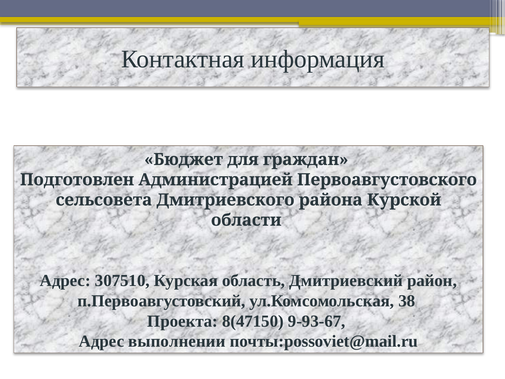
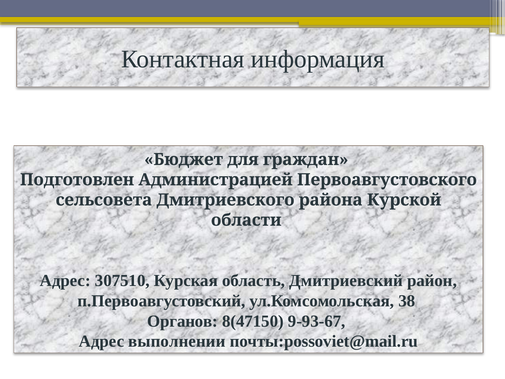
Проекта: Проекта -> Органов
